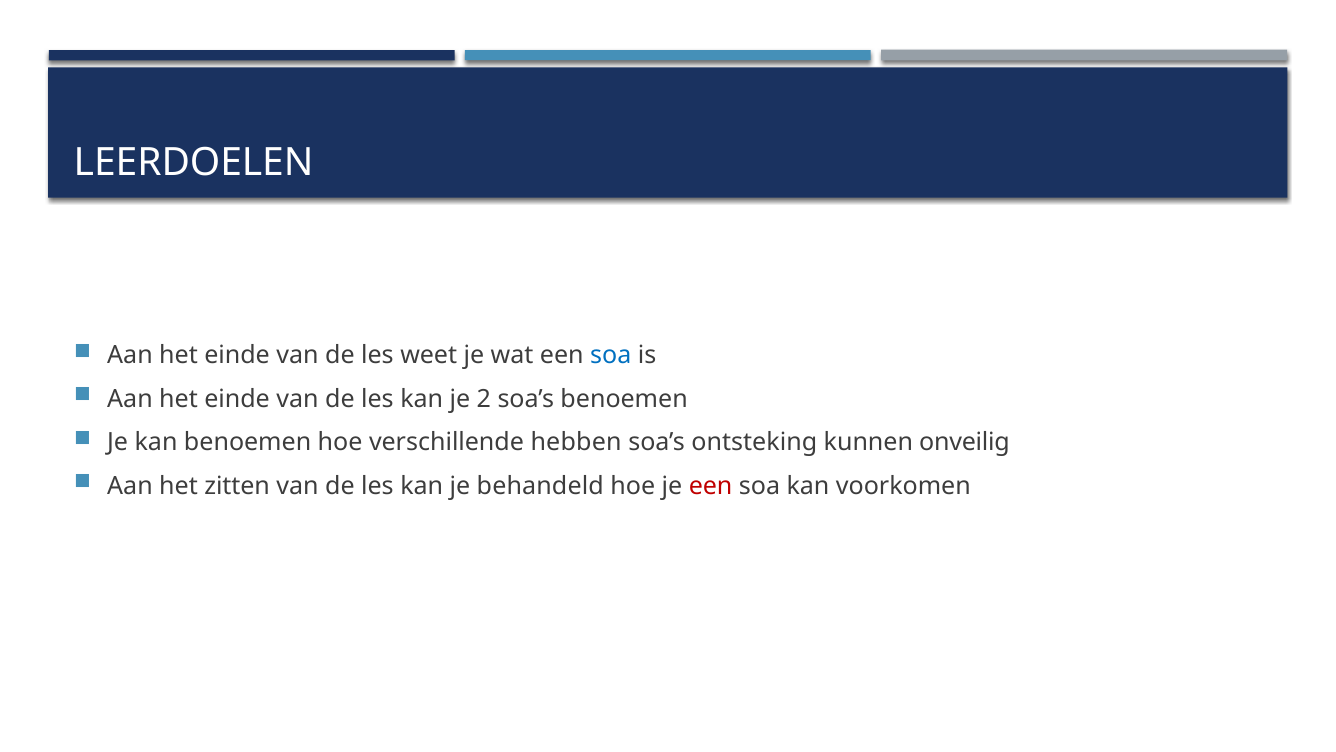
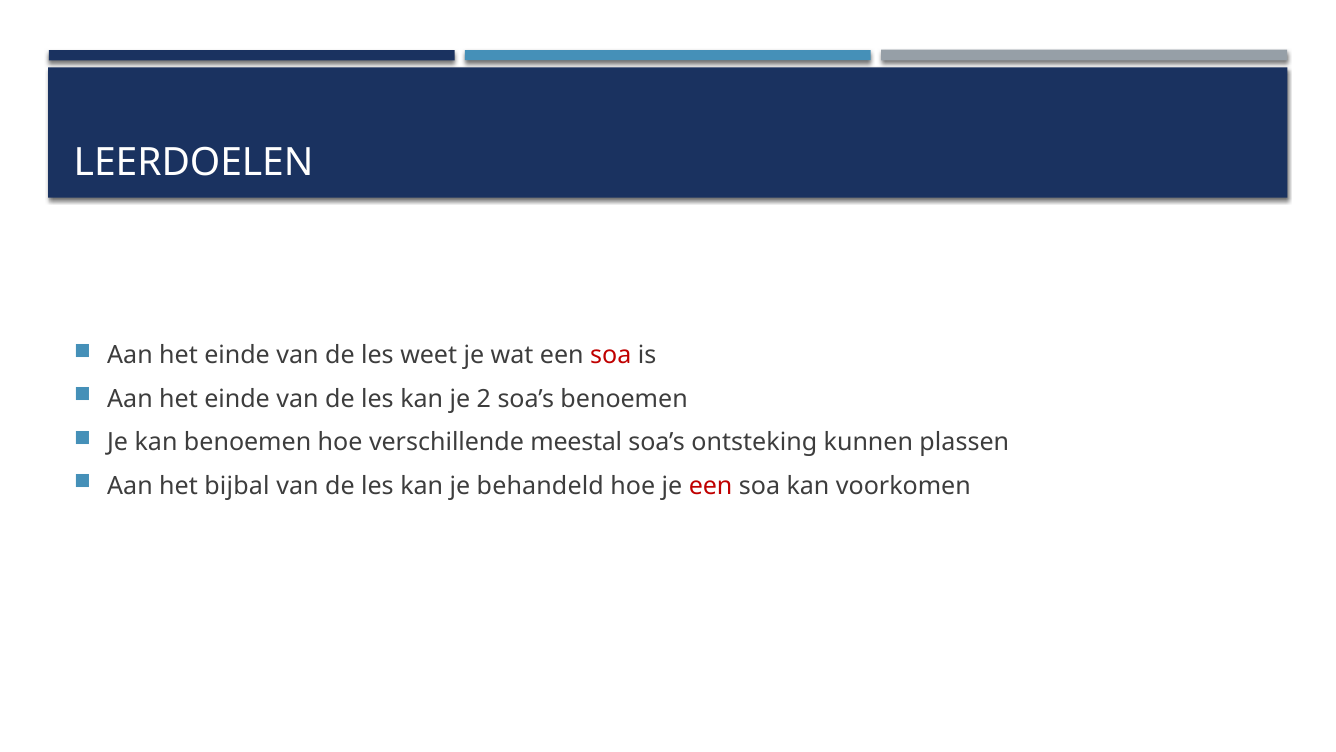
soa at (611, 355) colour: blue -> red
hebben: hebben -> meestal
onveilig: onveilig -> plassen
zitten: zitten -> bijbal
